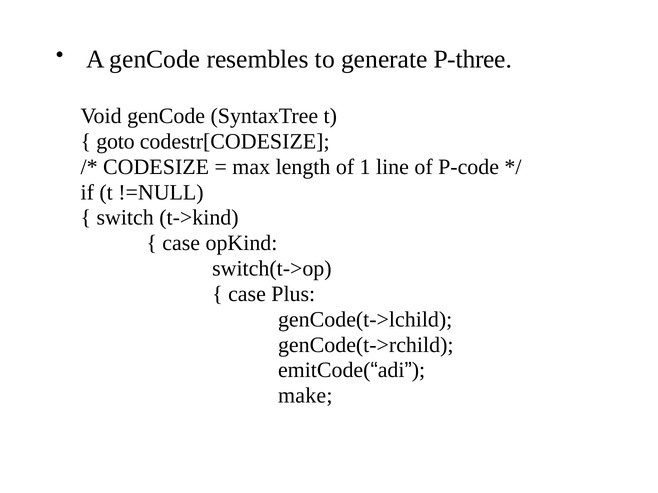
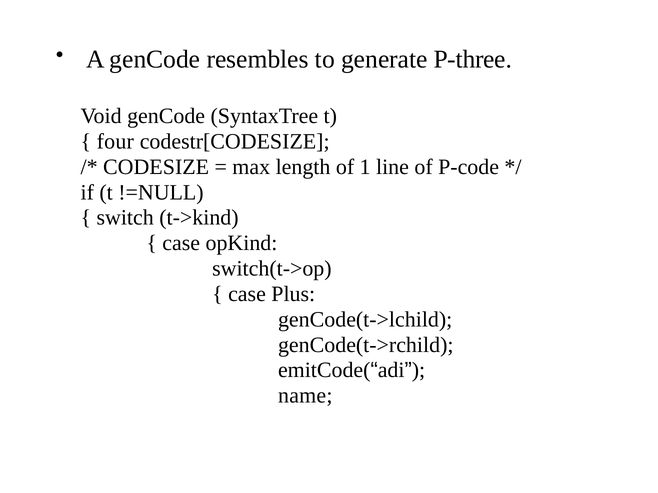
goto: goto -> four
make: make -> name
